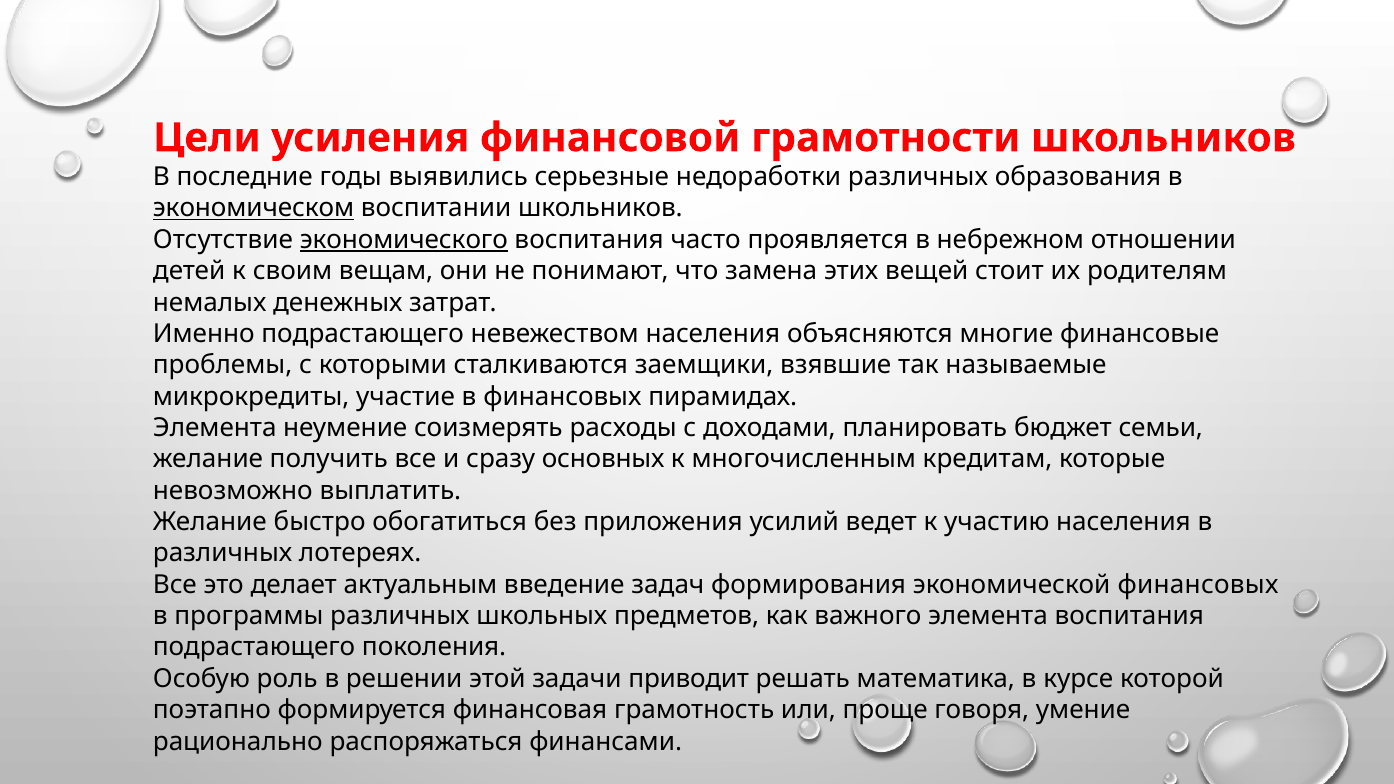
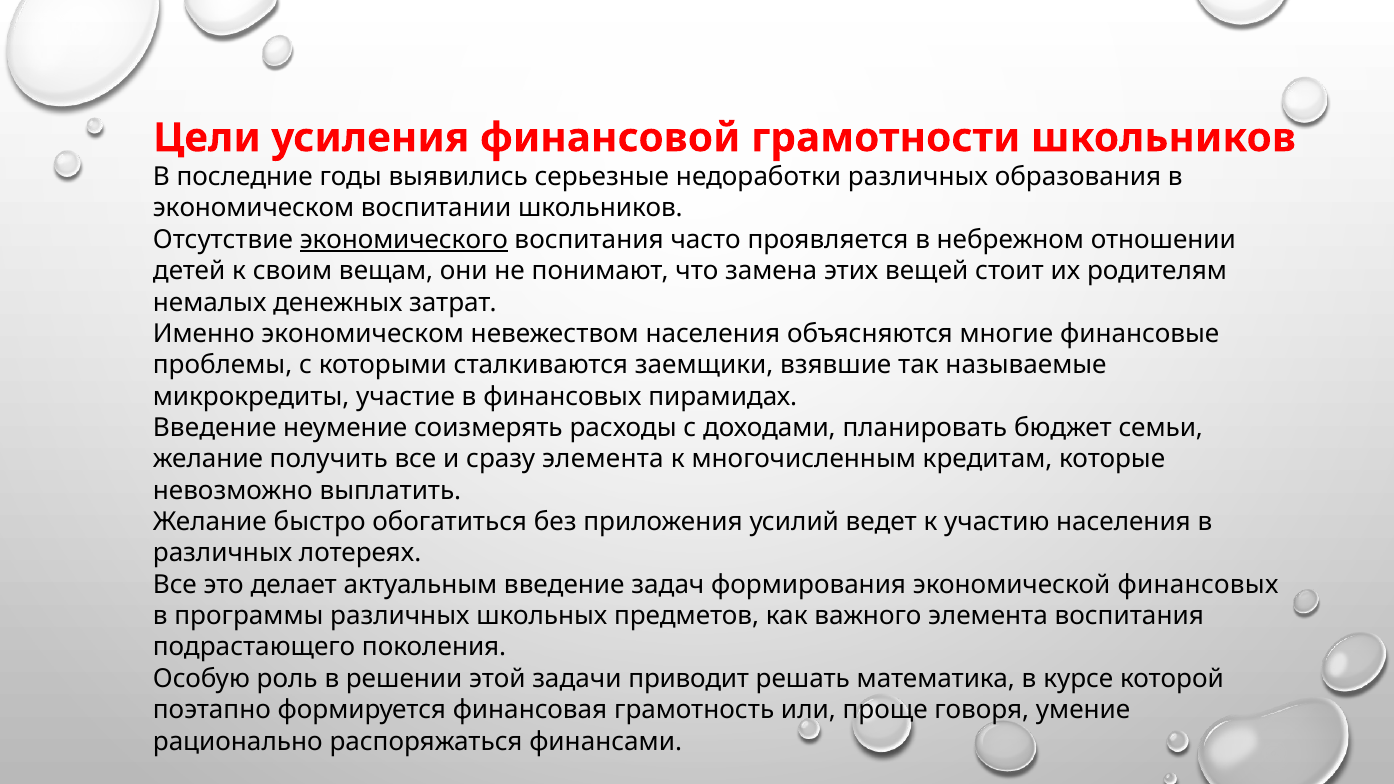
экономическом at (254, 208) underline: present -> none
Именно подрастающего: подрастающего -> экономическом
Элемента at (215, 428): Элемента -> Введение
сразу основных: основных -> элемента
